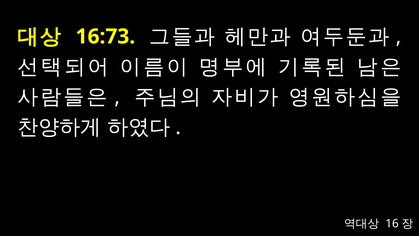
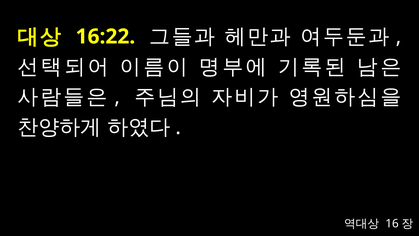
16:73: 16:73 -> 16:22
